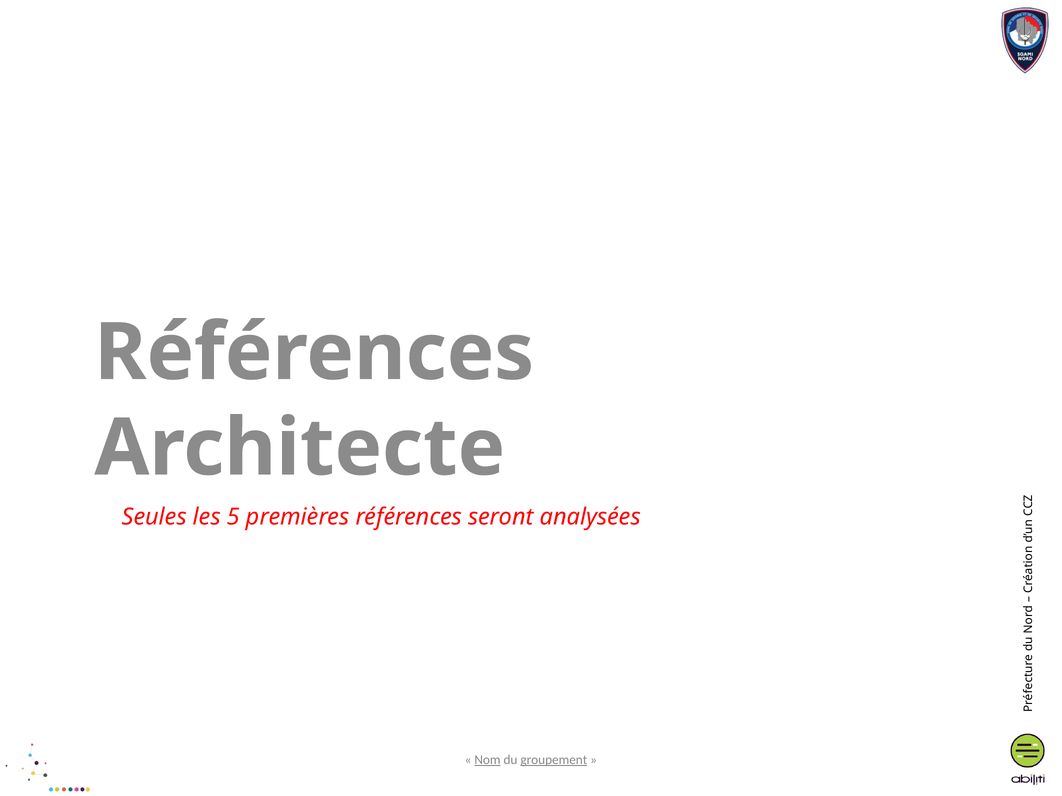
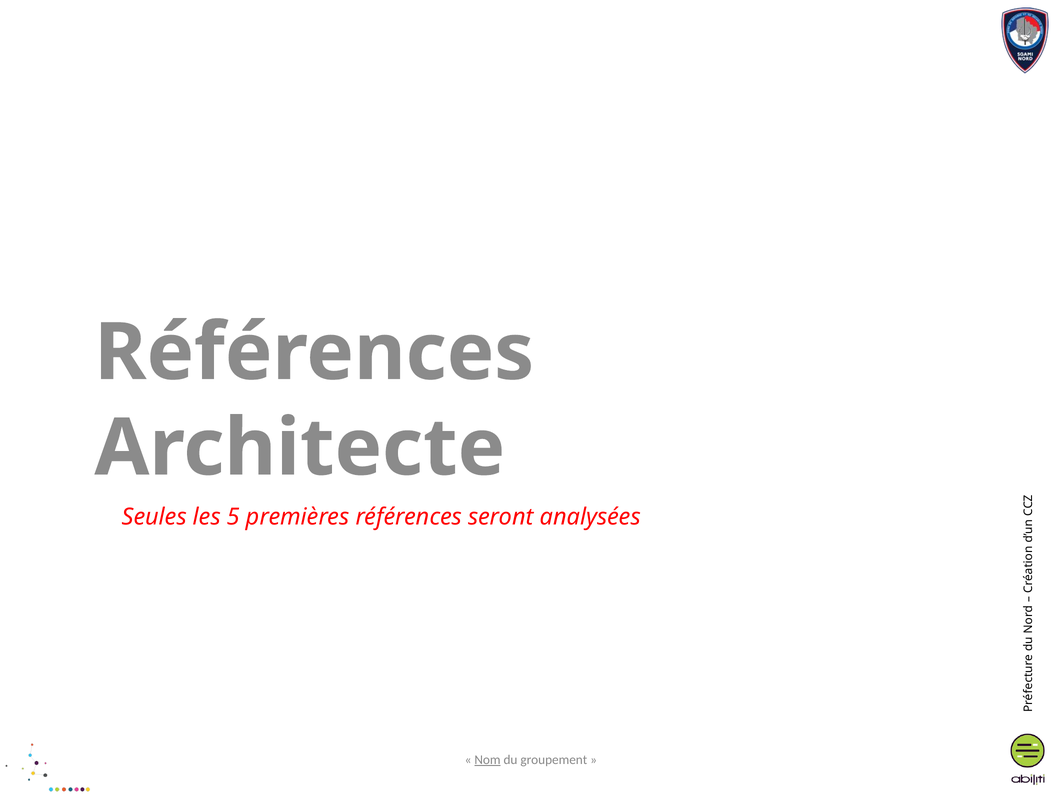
groupement underline: present -> none
